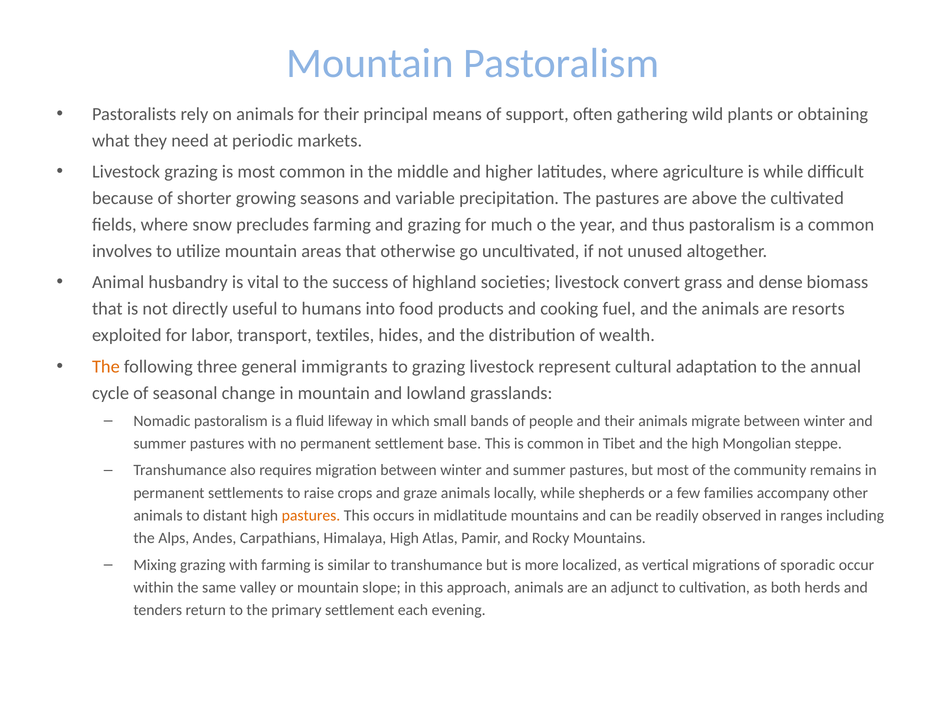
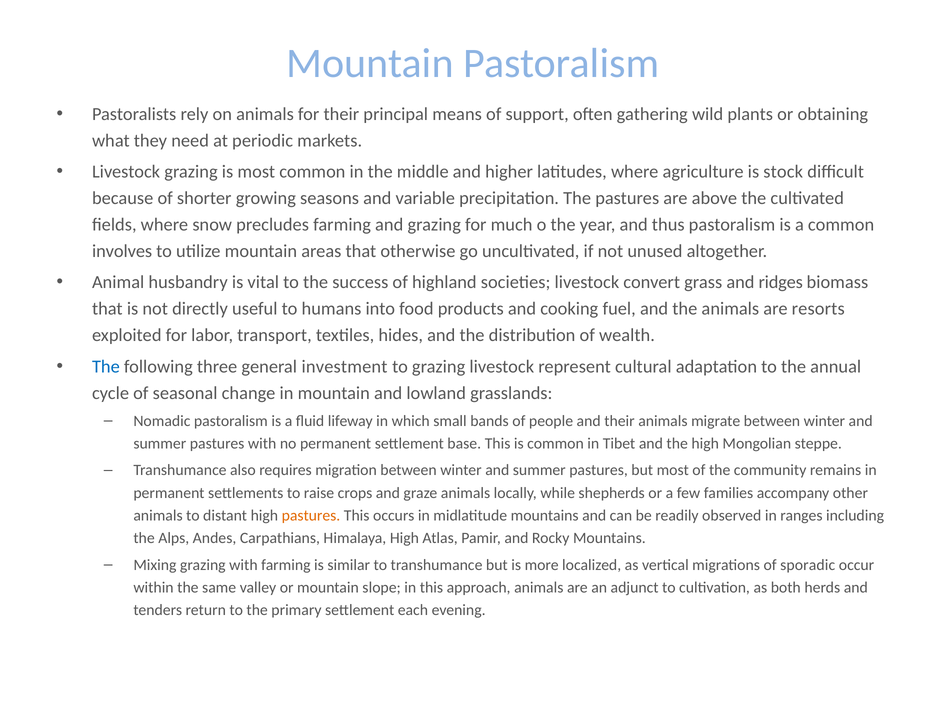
is while: while -> stock
dense: dense -> ridges
The at (106, 367) colour: orange -> blue
immigrants: immigrants -> investment
